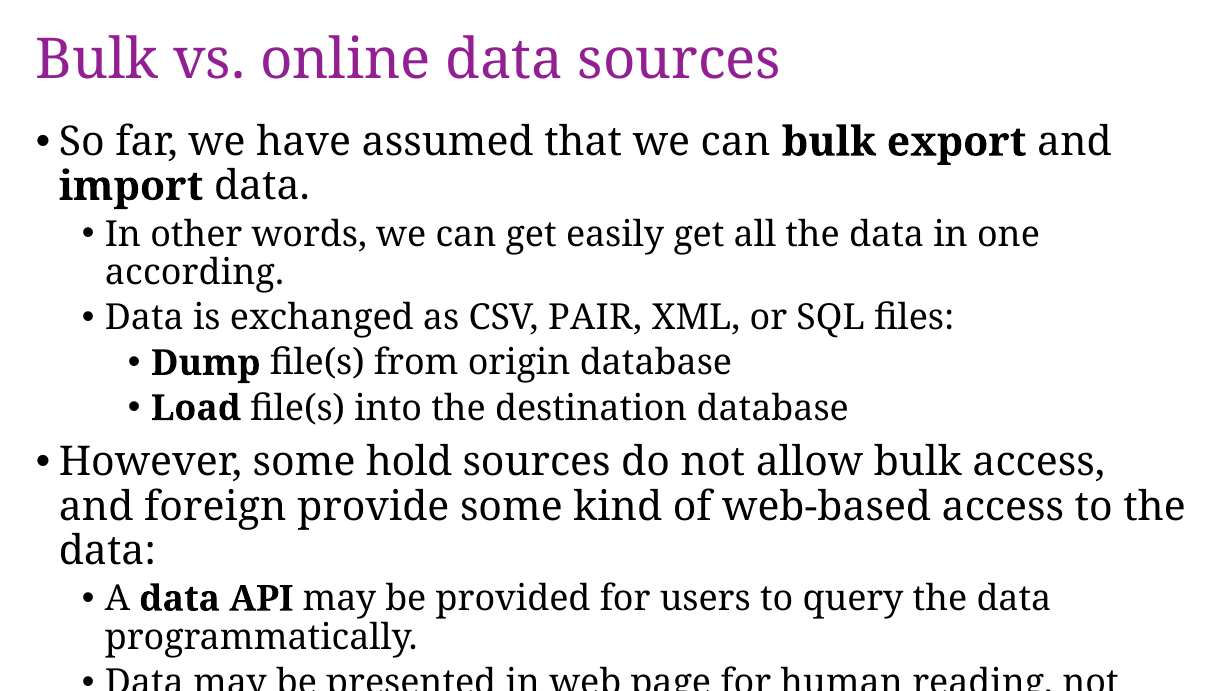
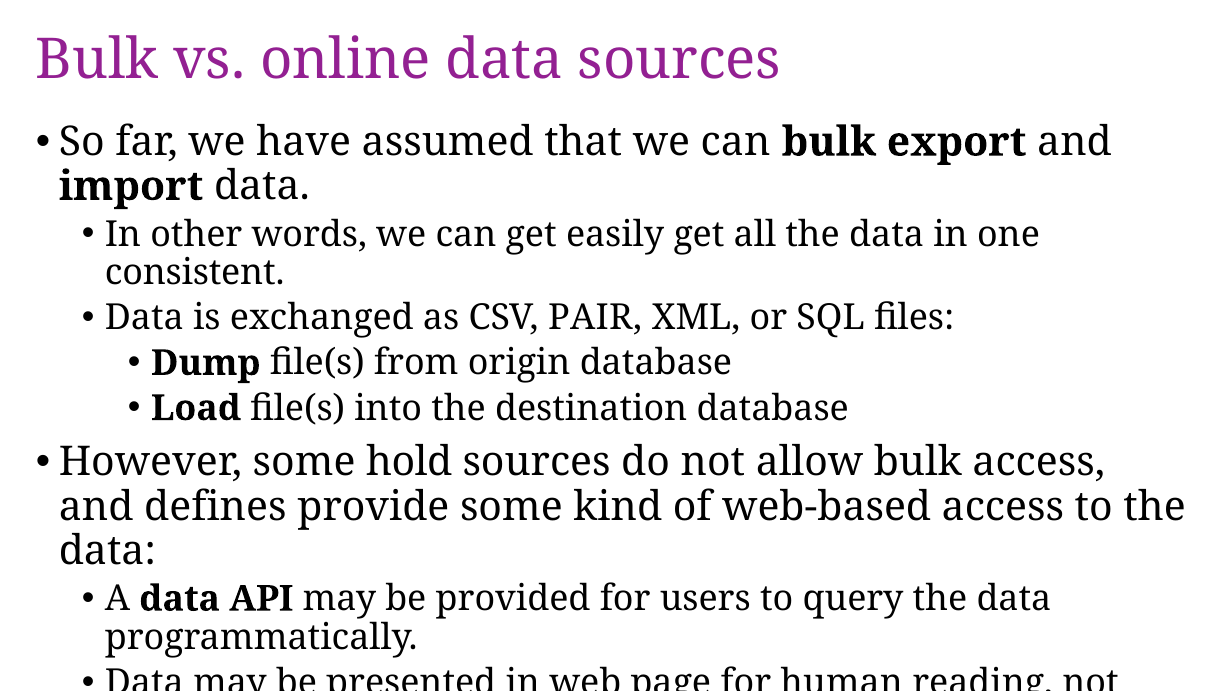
according: according -> consistent
foreign: foreign -> defines
